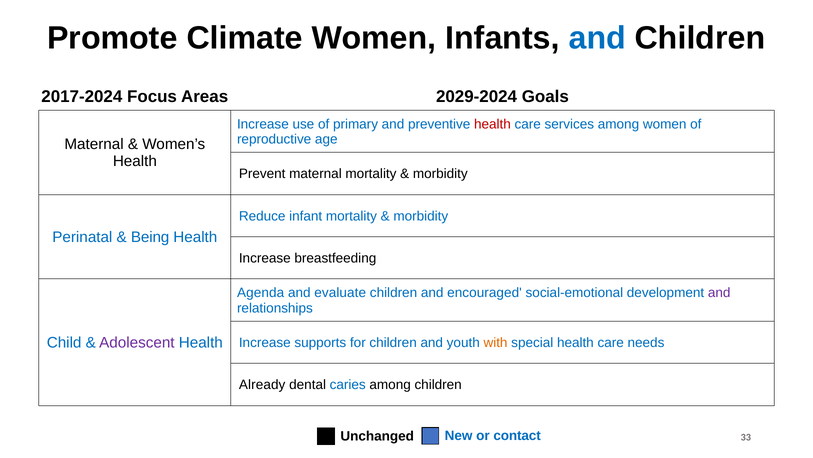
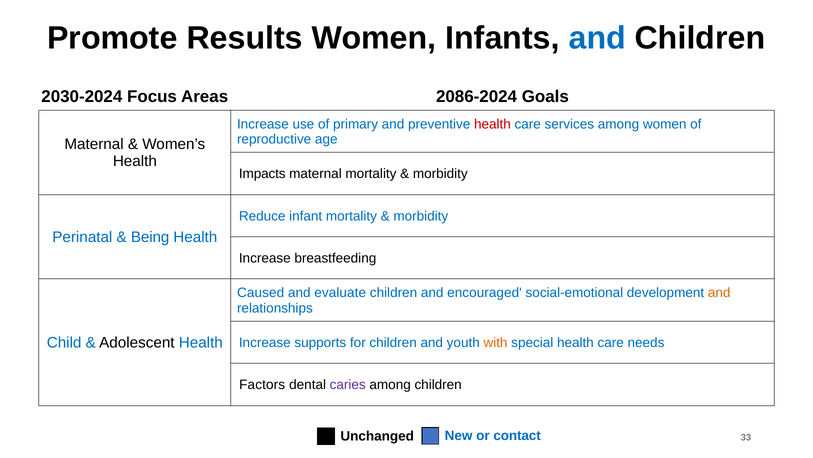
Climate: Climate -> Results
2017-2024: 2017-2024 -> 2030-2024
2029-2024: 2029-2024 -> 2086-2024
Prevent: Prevent -> Impacts
Agenda: Agenda -> Caused
and at (719, 293) colour: purple -> orange
Adolescent colour: purple -> black
Already: Already -> Factors
caries colour: blue -> purple
